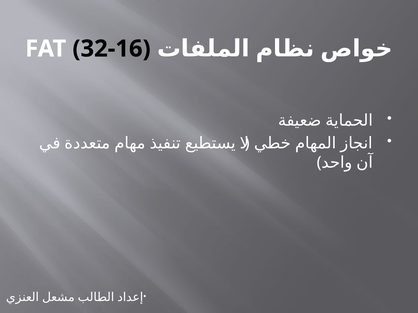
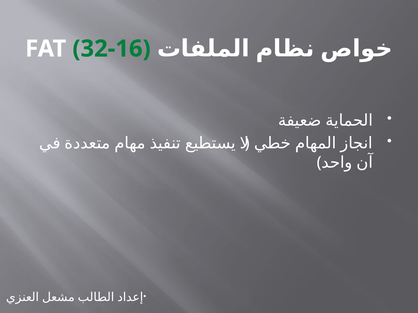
32-16 colour: black -> green
